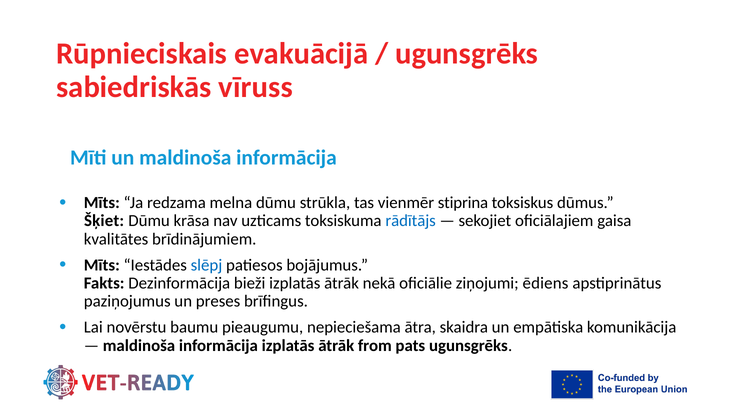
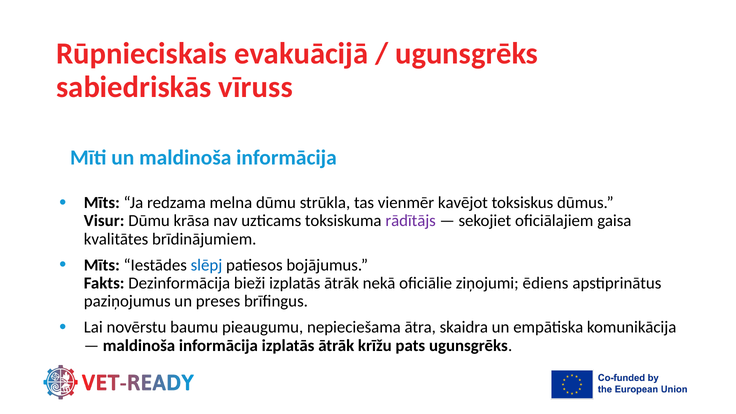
stiprina: stiprina -> kavējot
Šķiet: Šķiet -> Visur
rādītājs colour: blue -> purple
from: from -> krīžu
